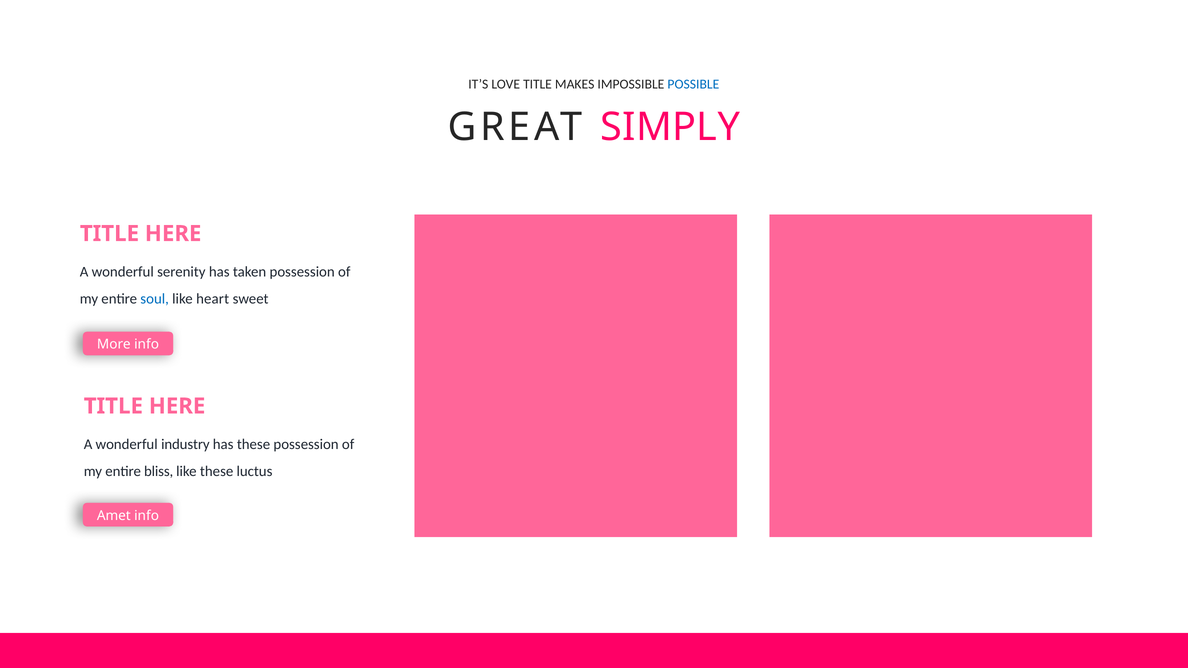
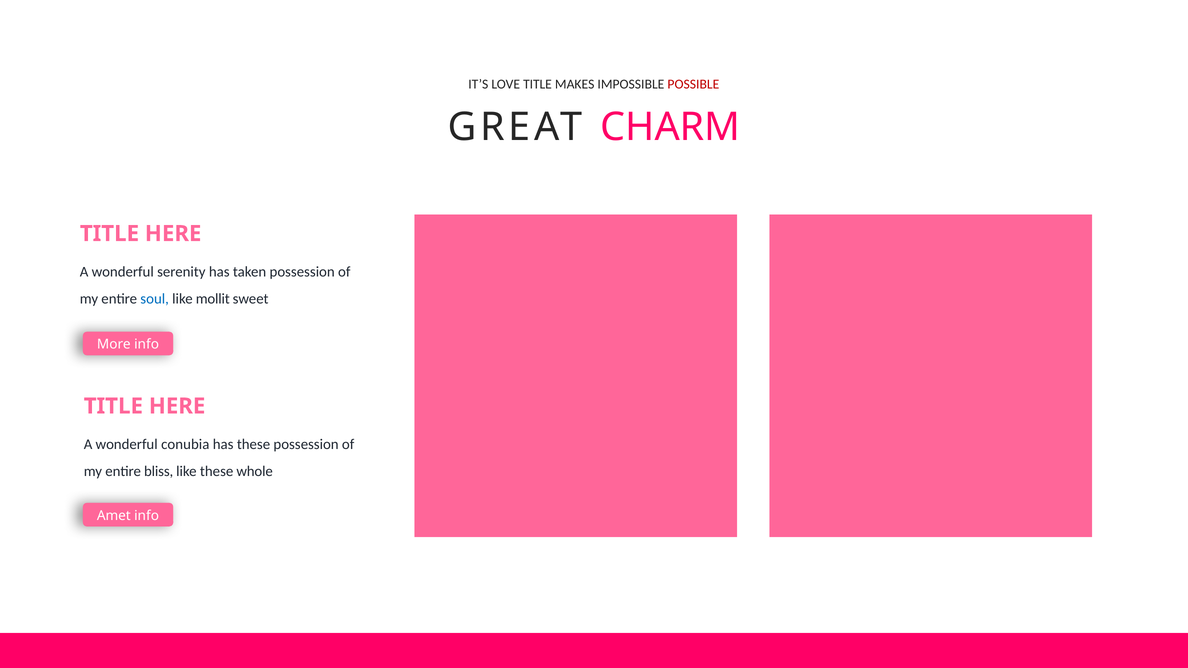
POSSIBLE colour: blue -> red
SIMPLY: SIMPLY -> CHARM
heart: heart -> mollit
industry: industry -> conubia
luctus: luctus -> whole
